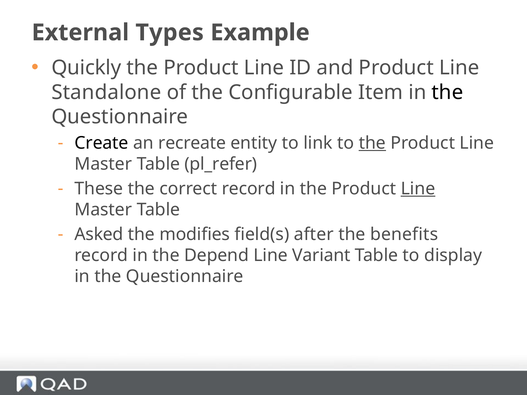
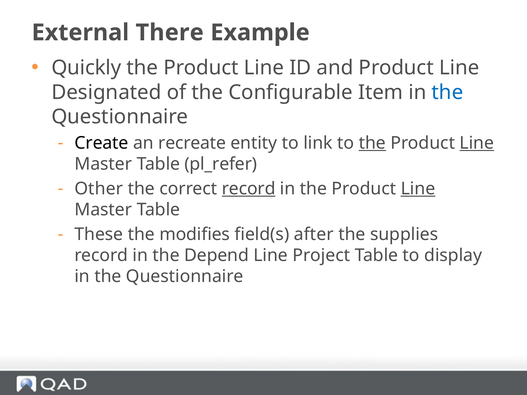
Types: Types -> There
Standalone: Standalone -> Designated
the at (447, 92) colour: black -> blue
Line at (477, 143) underline: none -> present
These: These -> Other
record at (249, 189) underline: none -> present
Asked: Asked -> These
benefits: benefits -> supplies
Variant: Variant -> Project
